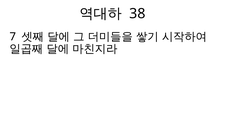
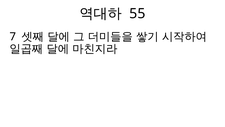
38: 38 -> 55
